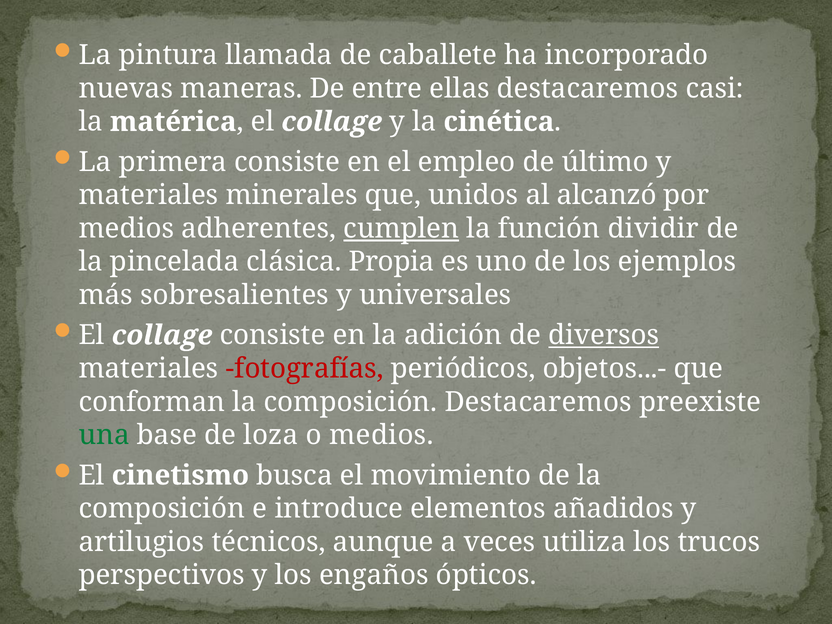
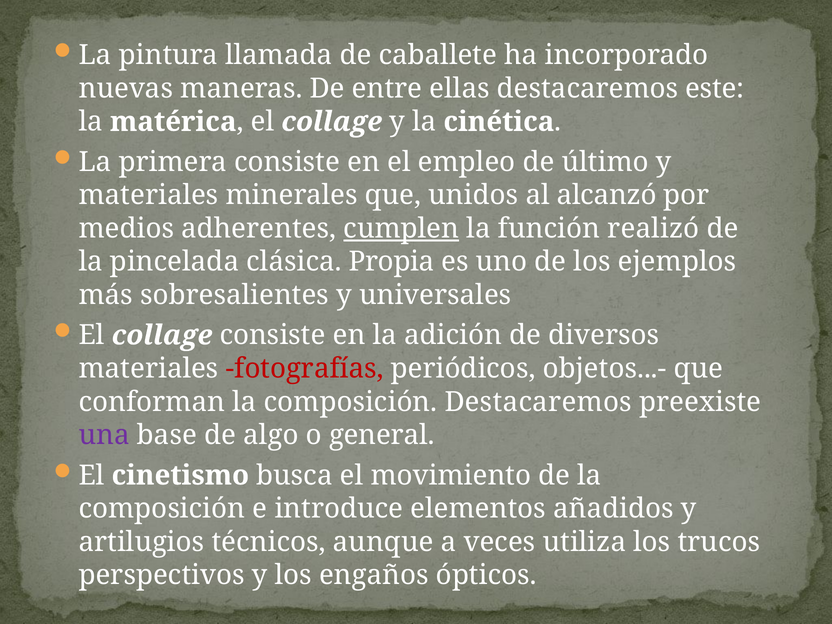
casi: casi -> este
dividir: dividir -> realizó
diversos underline: present -> none
una colour: green -> purple
loza: loza -> algo
o medios: medios -> general
